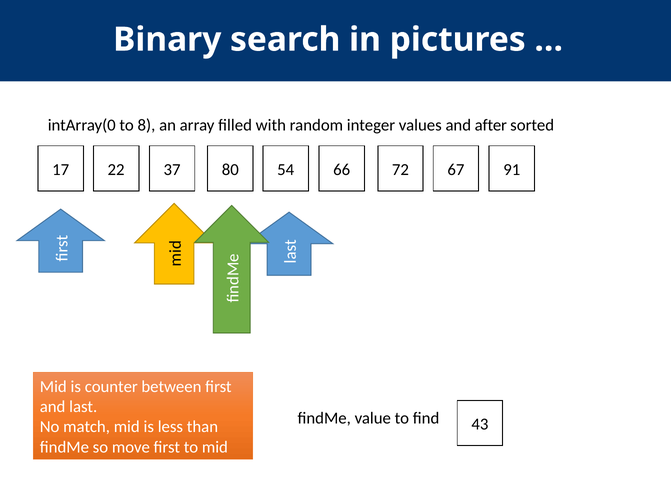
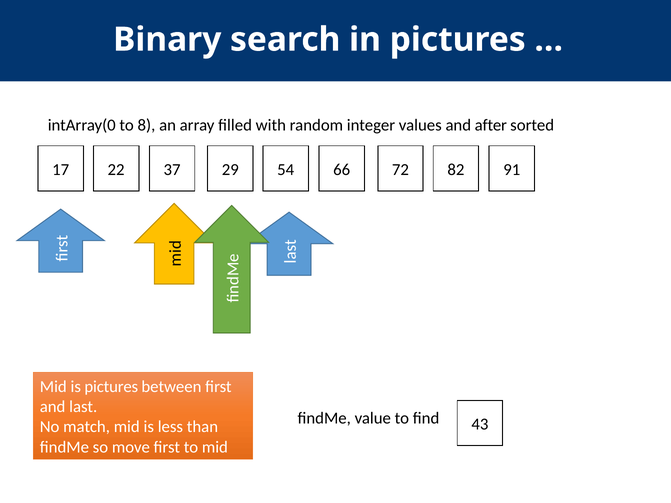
80: 80 -> 29
67: 67 -> 82
is counter: counter -> pictures
